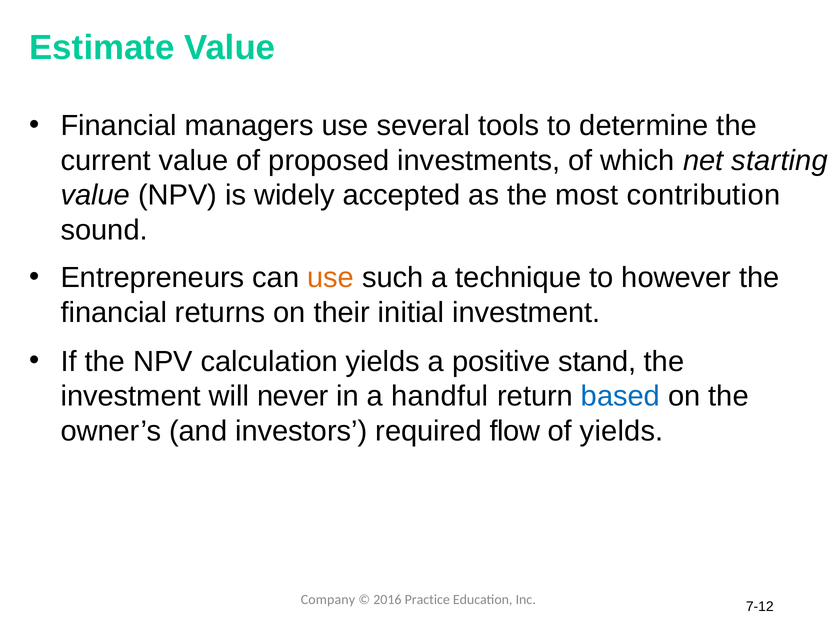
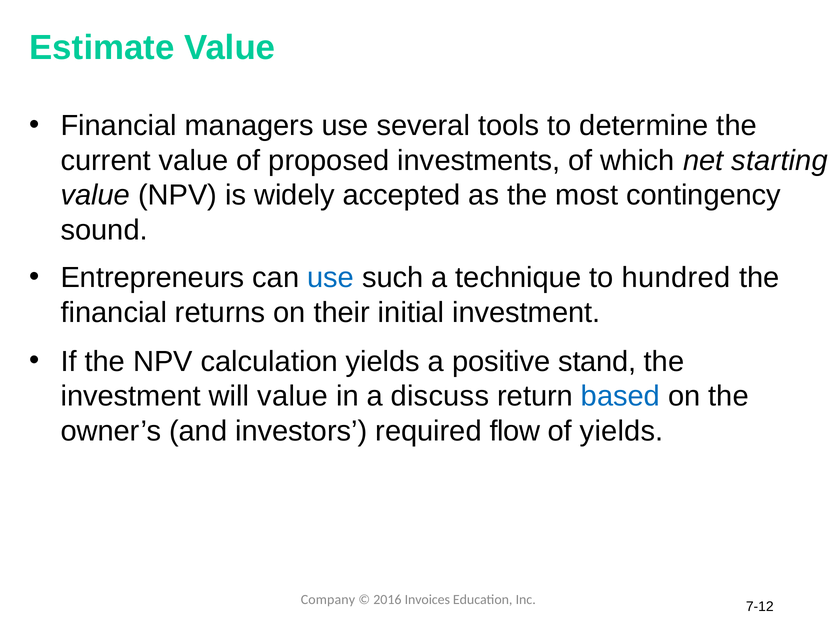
contribution: contribution -> contingency
use at (331, 278) colour: orange -> blue
however: however -> hundred
will never: never -> value
handful: handful -> discuss
Practice: Practice -> Invoices
